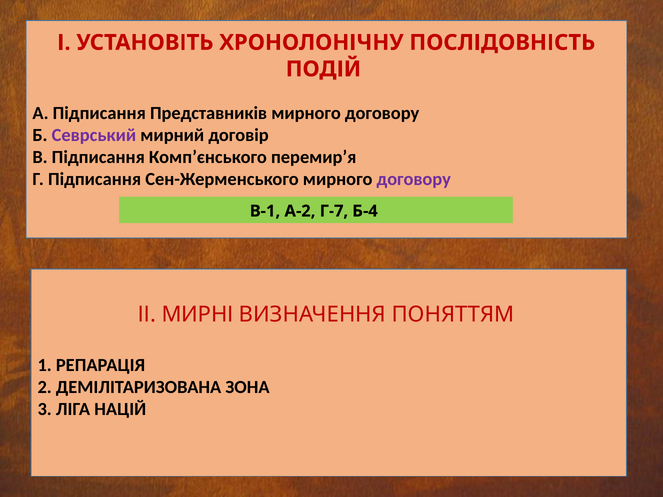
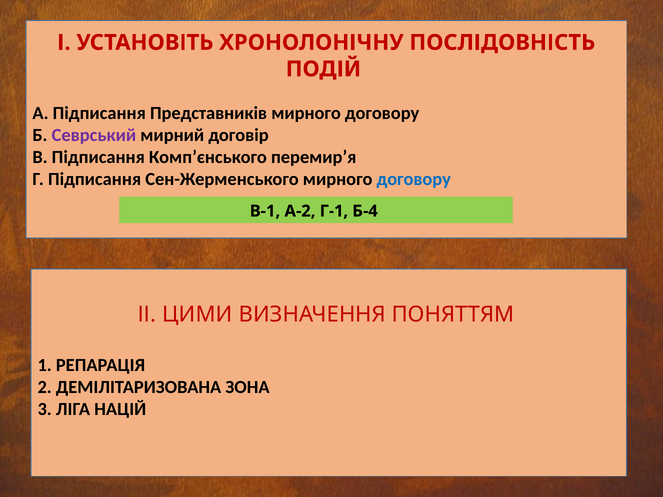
договору at (414, 179) colour: purple -> blue
Г-7: Г-7 -> Г-1
МИРНІ: МИРНІ -> ЦИМИ
